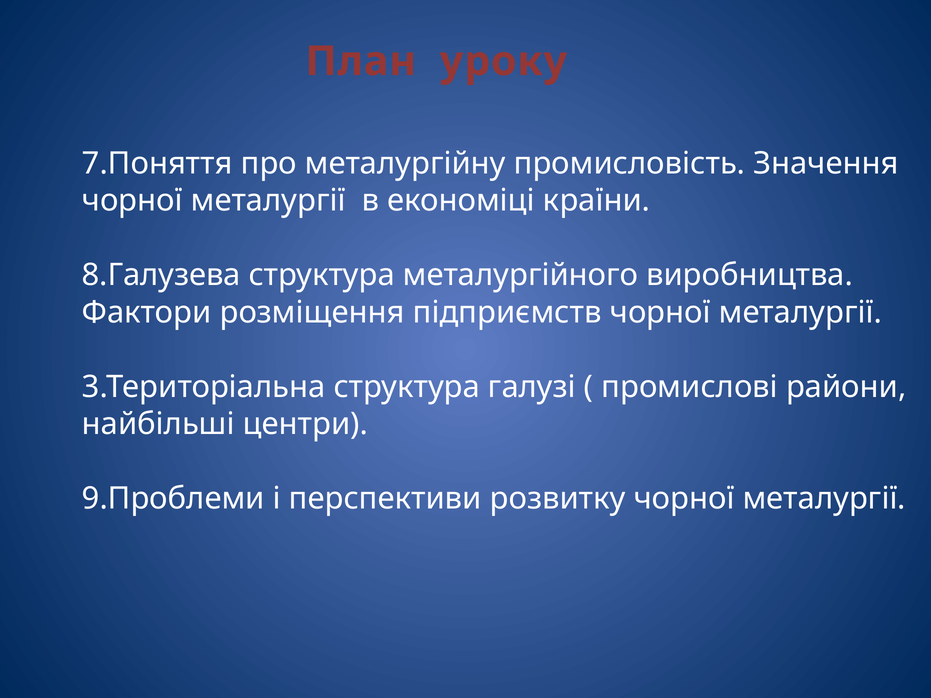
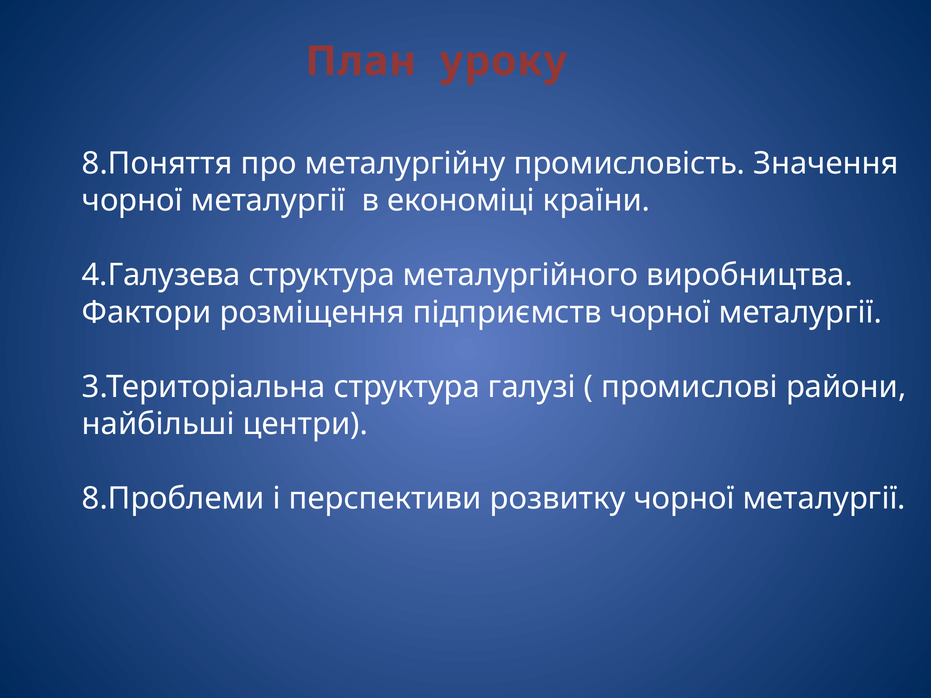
7.Поняття: 7.Поняття -> 8.Поняття
8.Галузева: 8.Галузева -> 4.Галузева
9.Проблеми: 9.Проблеми -> 8.Проблеми
